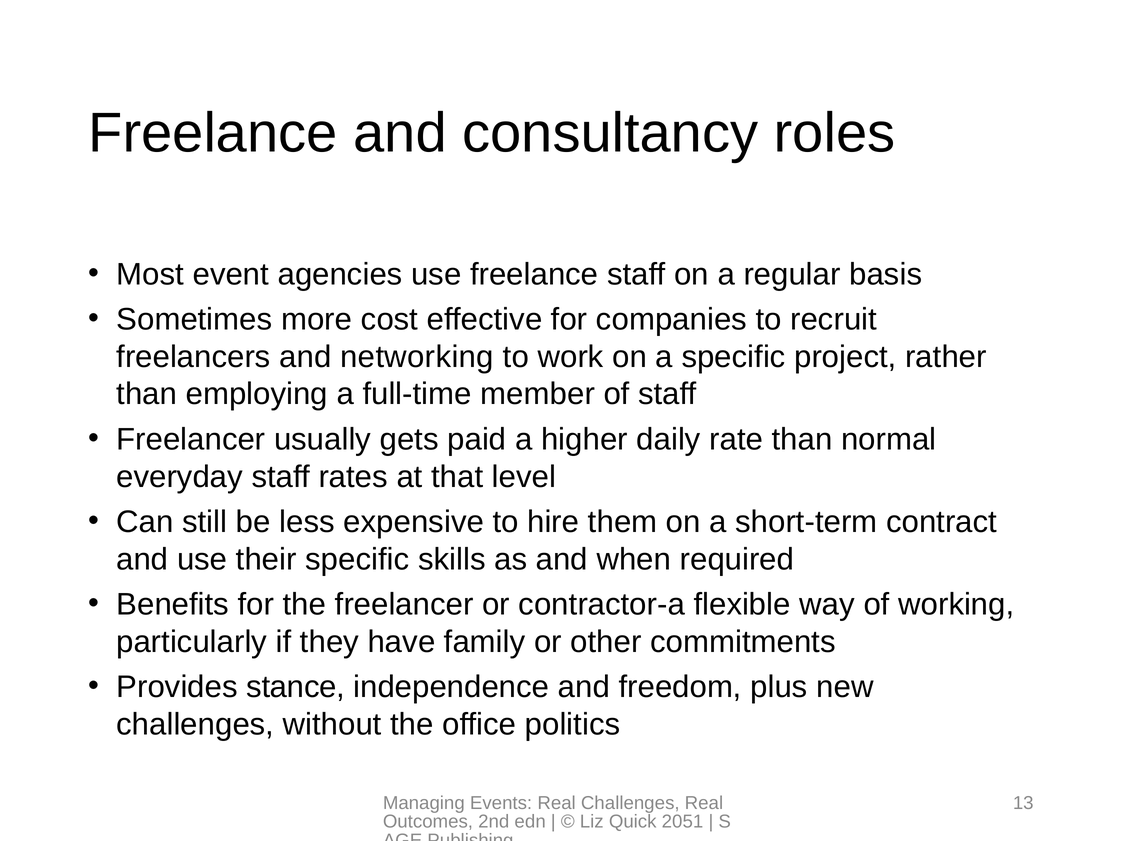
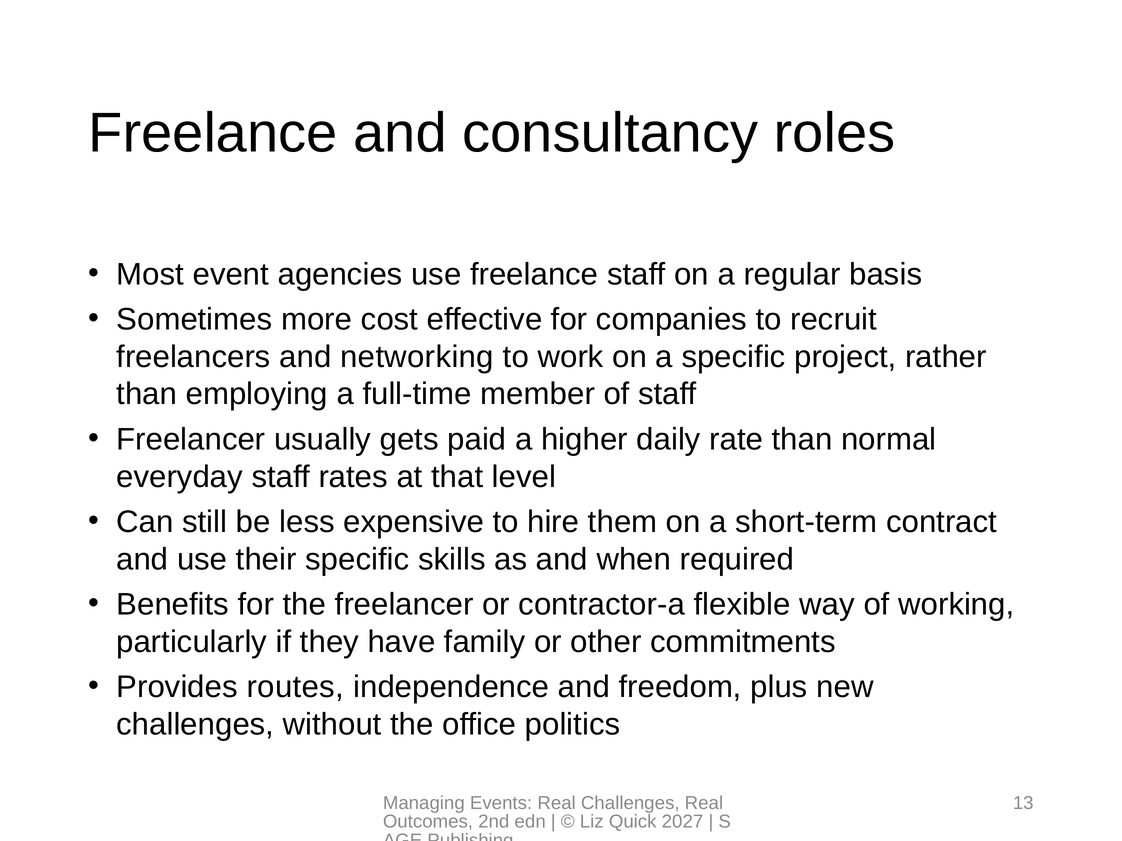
stance: stance -> routes
2051: 2051 -> 2027
